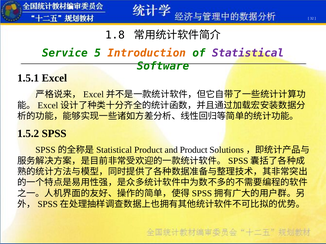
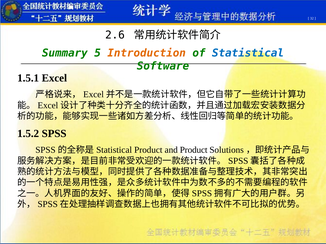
1.8: 1.8 -> 2.6
Service: Service -> Summary
Statistical colour: purple -> blue
